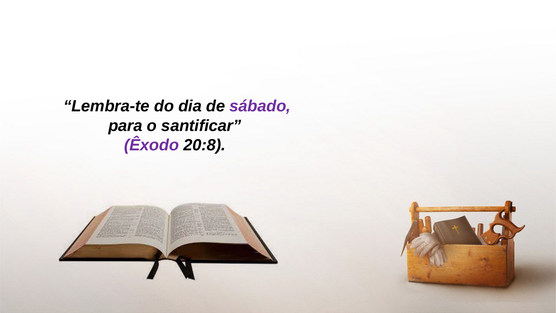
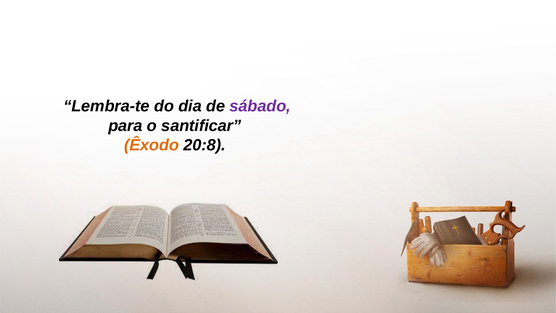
Êxodo colour: purple -> orange
